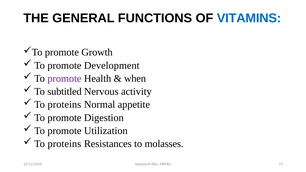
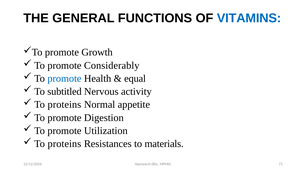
Development: Development -> Considerably
promote at (64, 79) colour: purple -> blue
when: when -> equal
molasses: molasses -> materials
